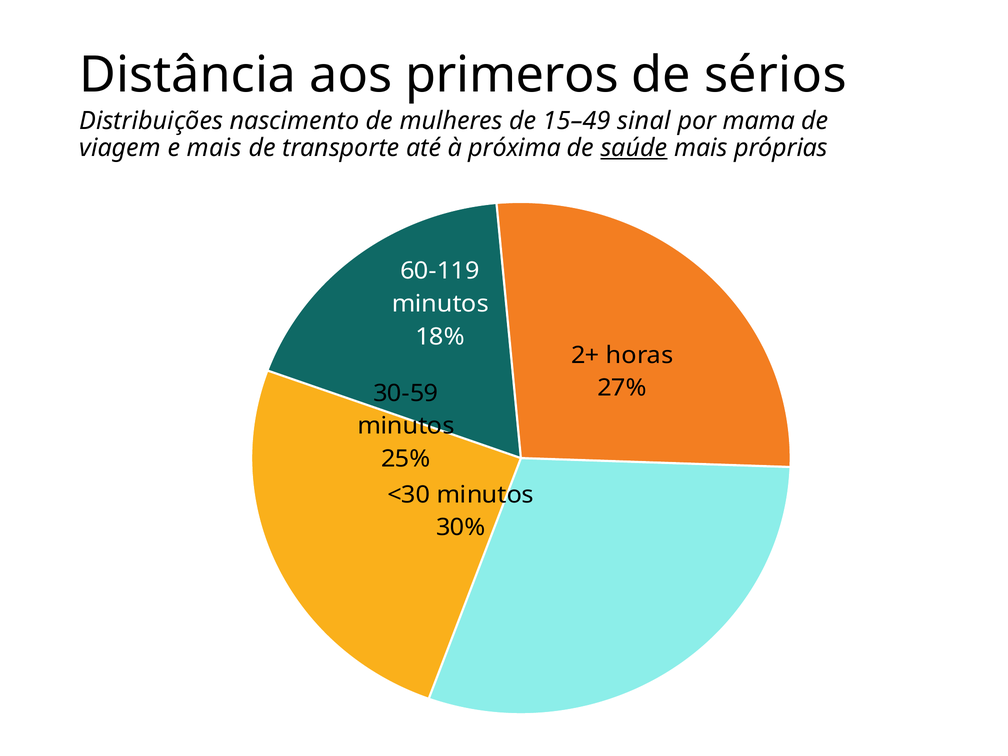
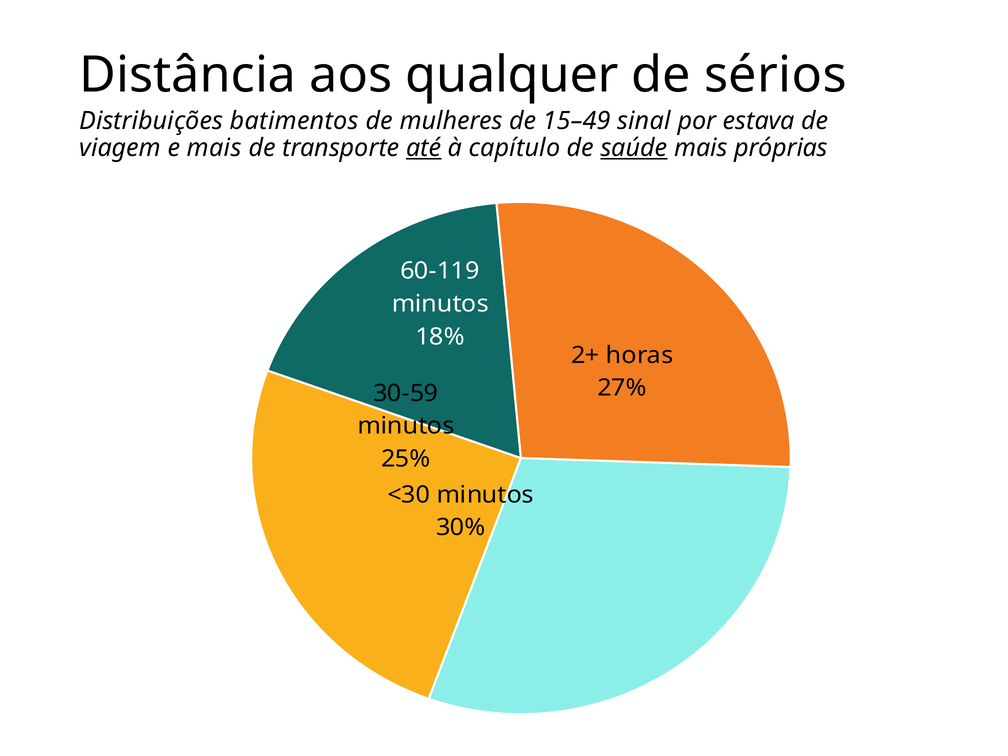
primeros: primeros -> qualquer
nascimento: nascimento -> batimentos
mama: mama -> estava
até underline: none -> present
próxima: próxima -> capítulo
